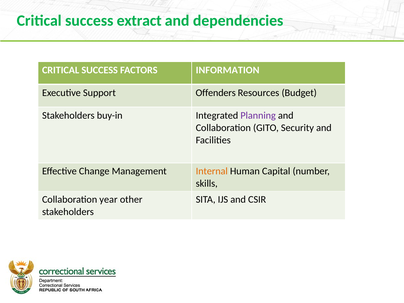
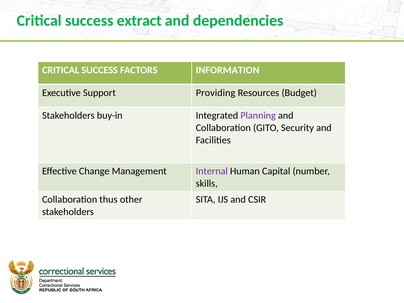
Offenders: Offenders -> Providing
Internal colour: orange -> purple
year: year -> thus
